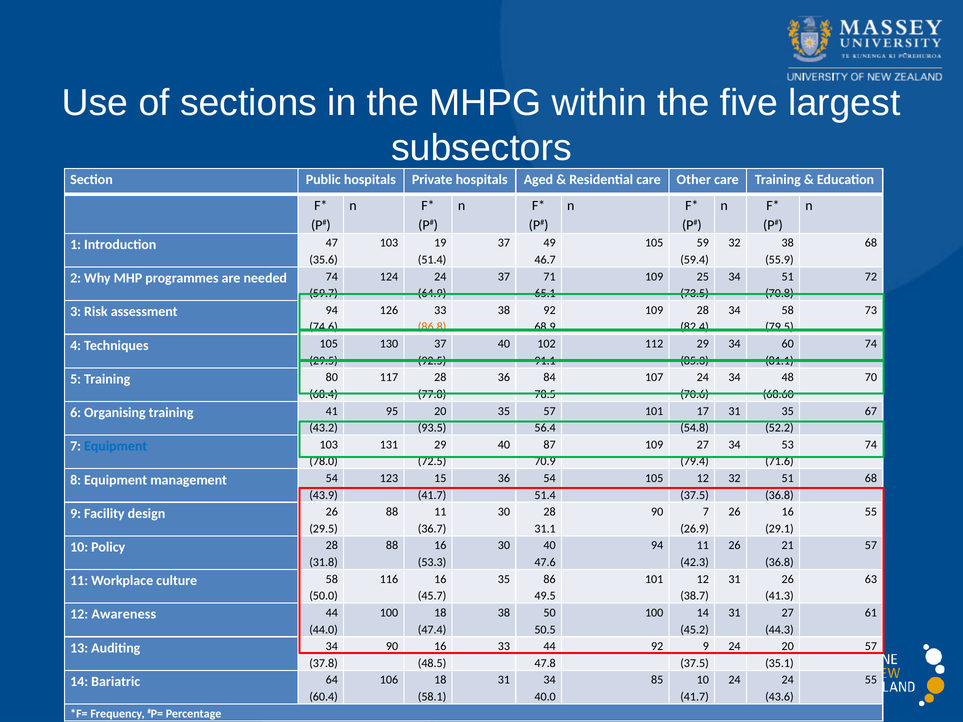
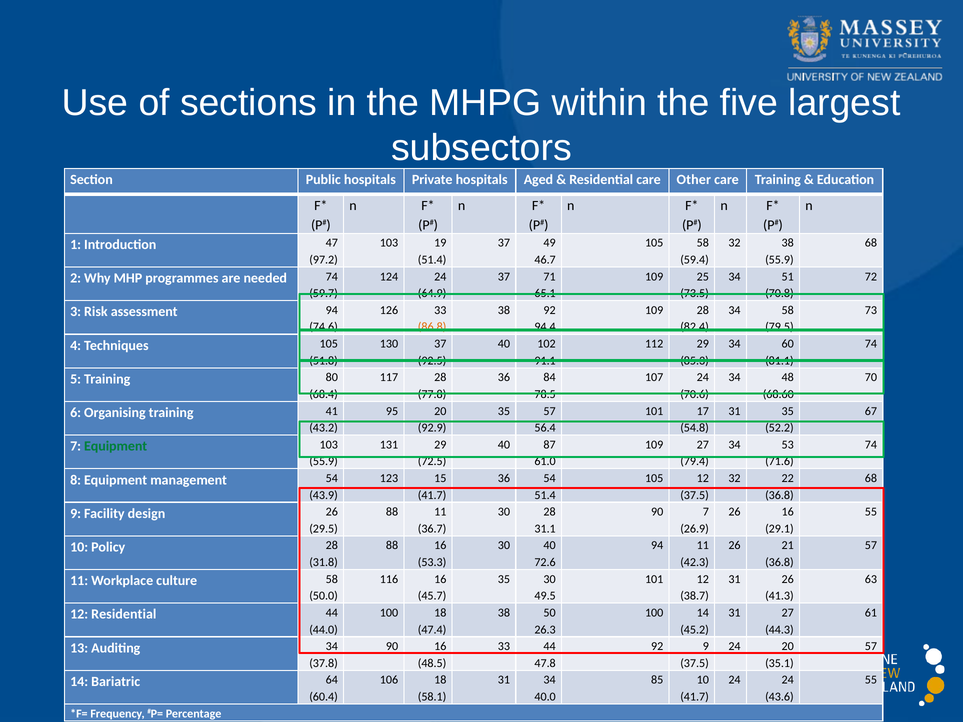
105 59: 59 -> 58
35.6: 35.6 -> 97.2
68.9: 68.9 -> 94.4
29.5 at (324, 361): 29.5 -> 51.8
93.5: 93.5 -> 92.9
Equipment at (116, 446) colour: blue -> green
78.0 at (324, 462): 78.0 -> 55.9
70.9: 70.9 -> 61.0
32 51: 51 -> 22
47.6: 47.6 -> 72.6
35 86: 86 -> 30
12 Awareness: Awareness -> Residential
50.5: 50.5 -> 26.3
